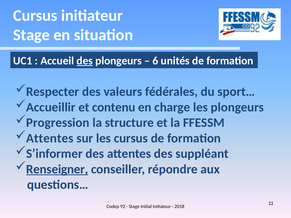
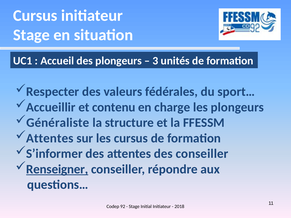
des at (85, 61) underline: present -> none
6: 6 -> 3
Progression: Progression -> Généraliste
des suppléant: suppléant -> conseiller
